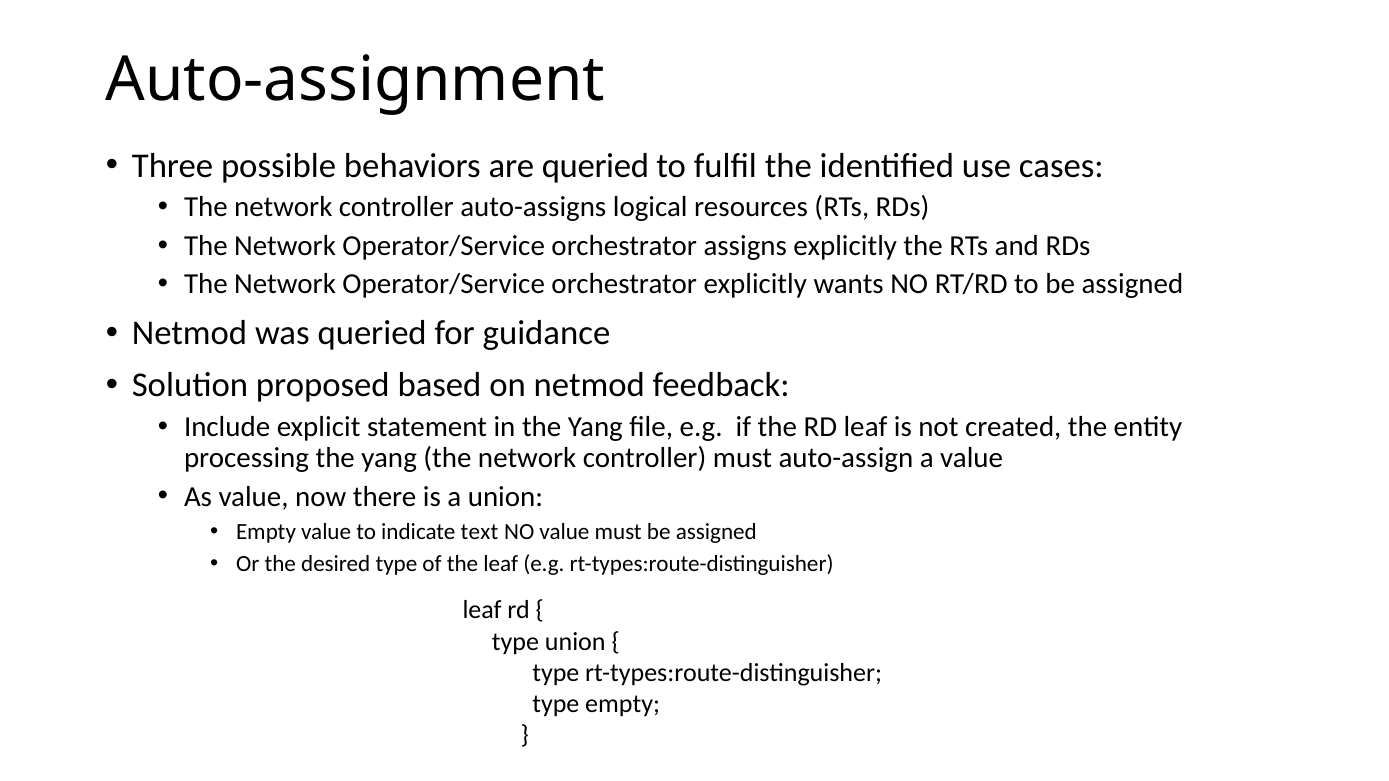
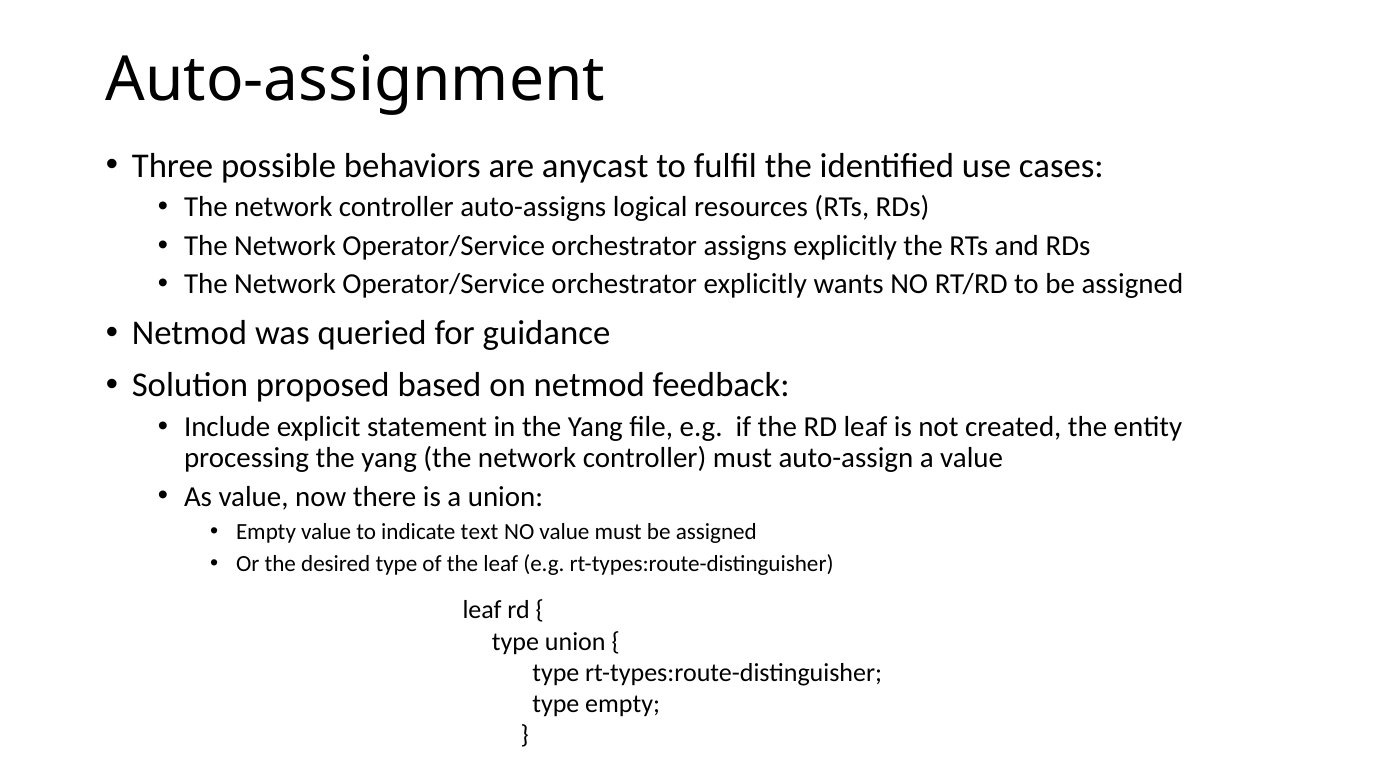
are queried: queried -> anycast
